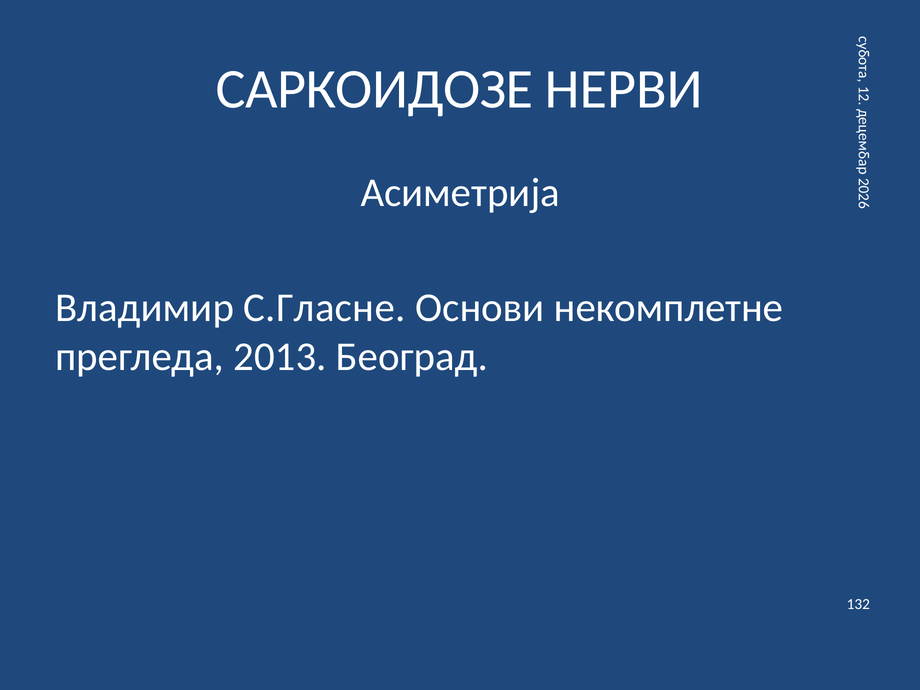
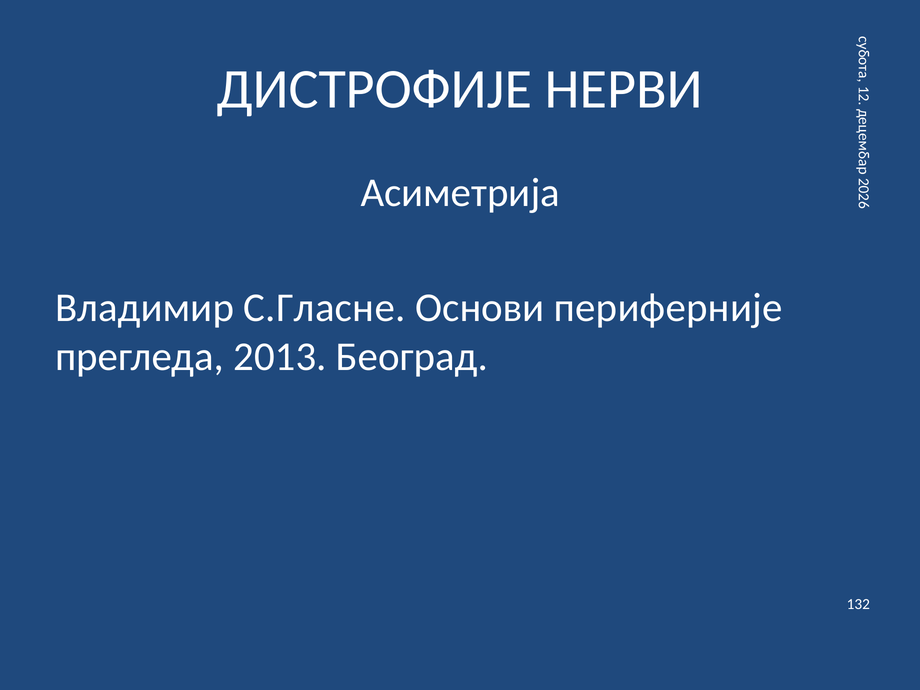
САРКОИДОЗЕ: САРКОИДОЗЕ -> ДИСТРОФИЈЕ
некомплетне: некомплетне -> периферније
